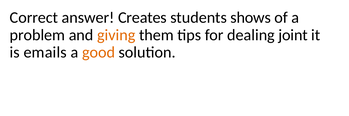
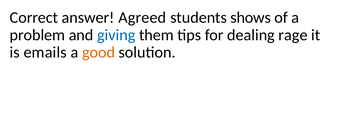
Creates: Creates -> Agreed
giving colour: orange -> blue
joint: joint -> rage
